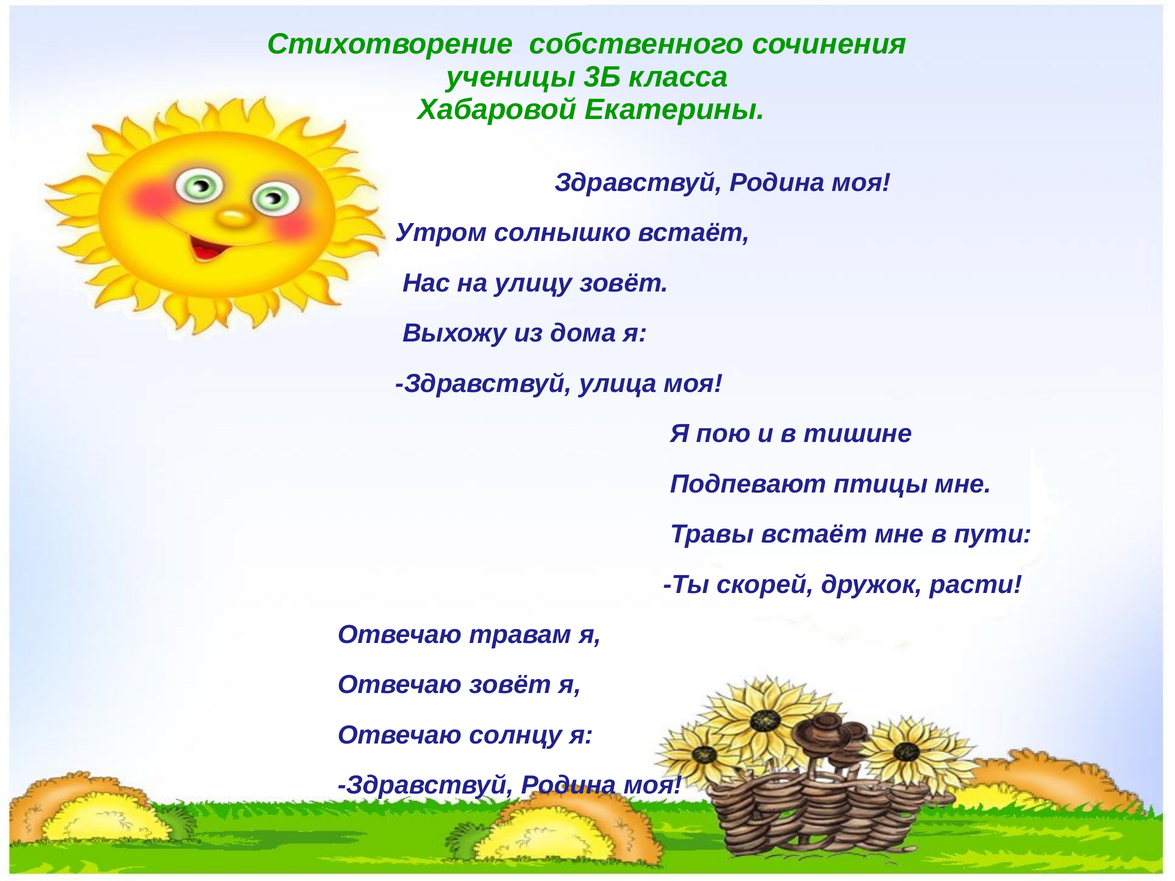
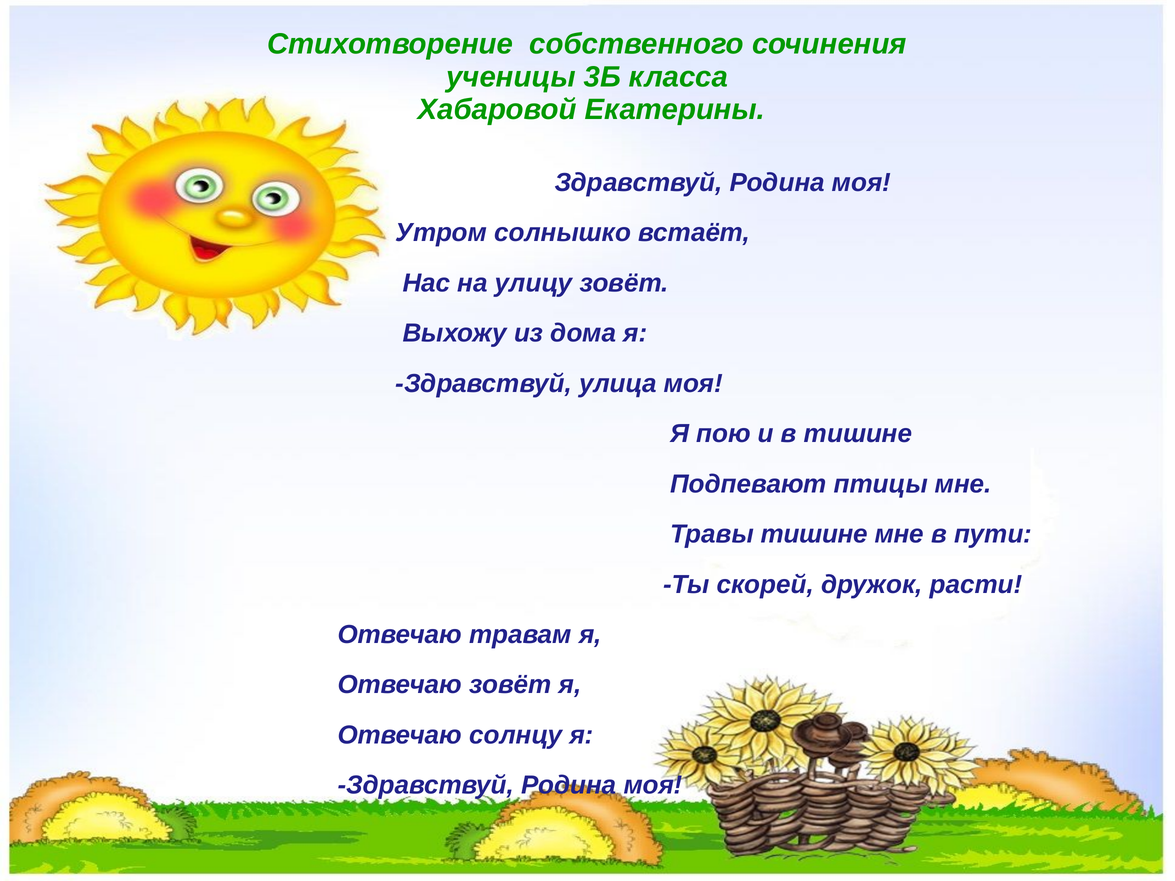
Травы встаёт: встаёт -> тишине
